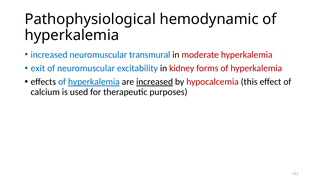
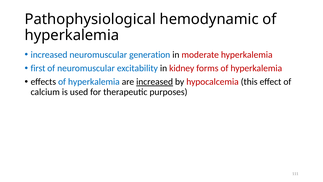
transmural: transmural -> generation
exit: exit -> first
hyperkalemia at (94, 82) underline: present -> none
